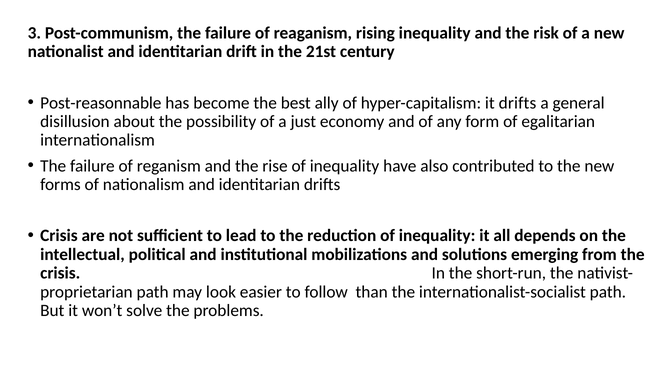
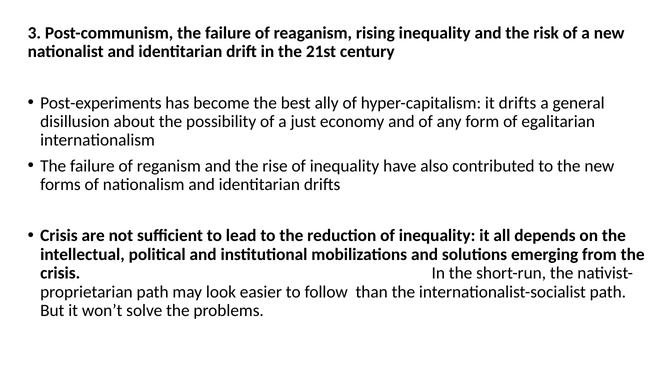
Post-reasonnable: Post-reasonnable -> Post-experiments
